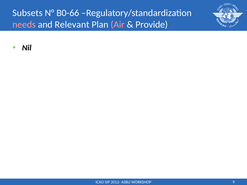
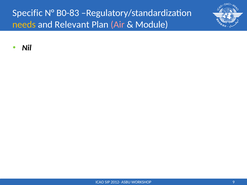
Subsets: Subsets -> Specific
B0-66: B0-66 -> B0-83
needs colour: pink -> yellow
Provide: Provide -> Module
